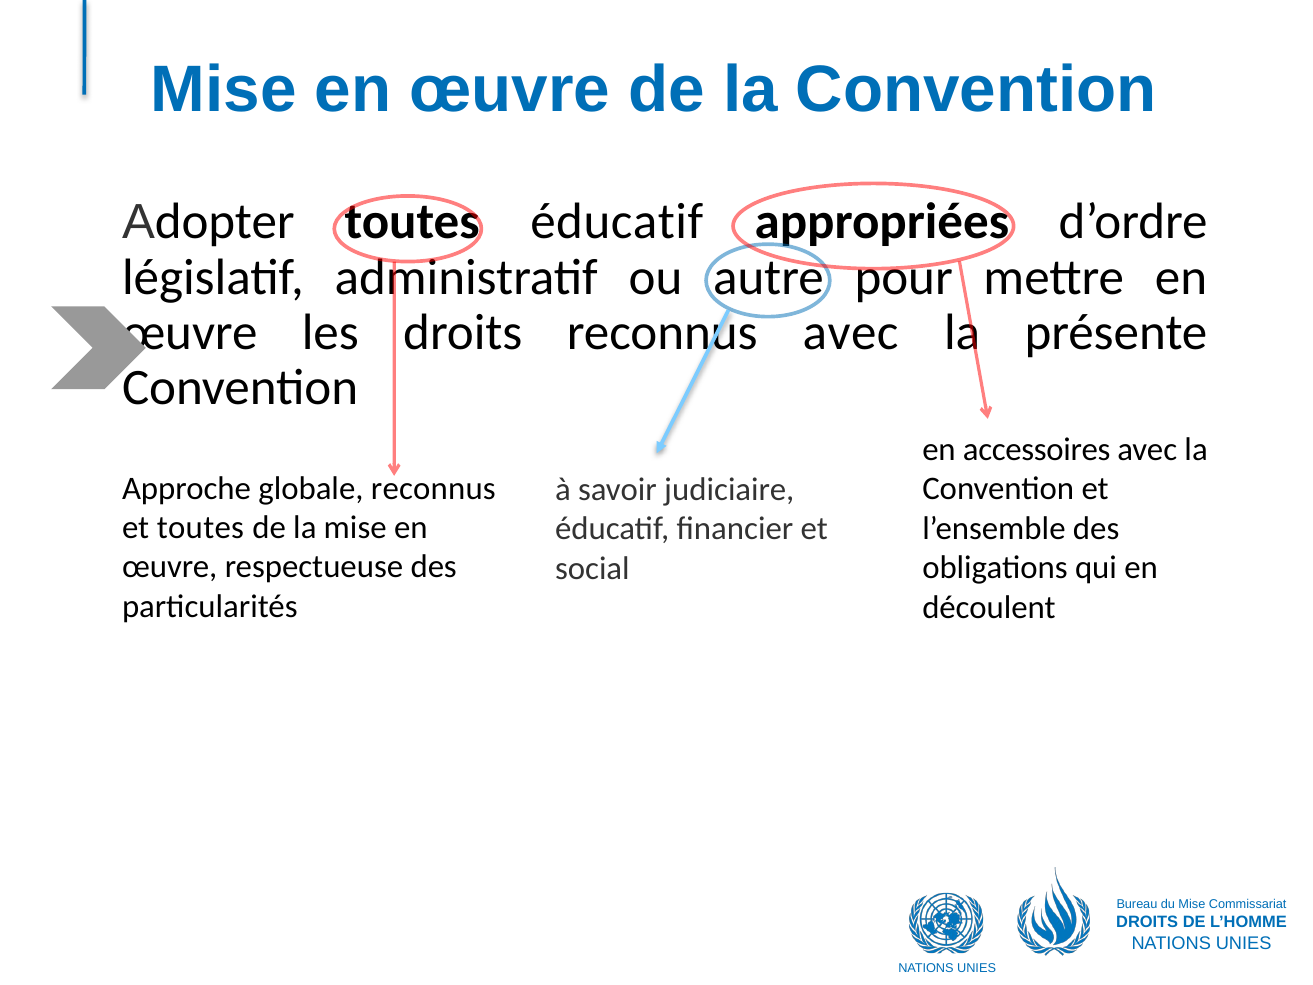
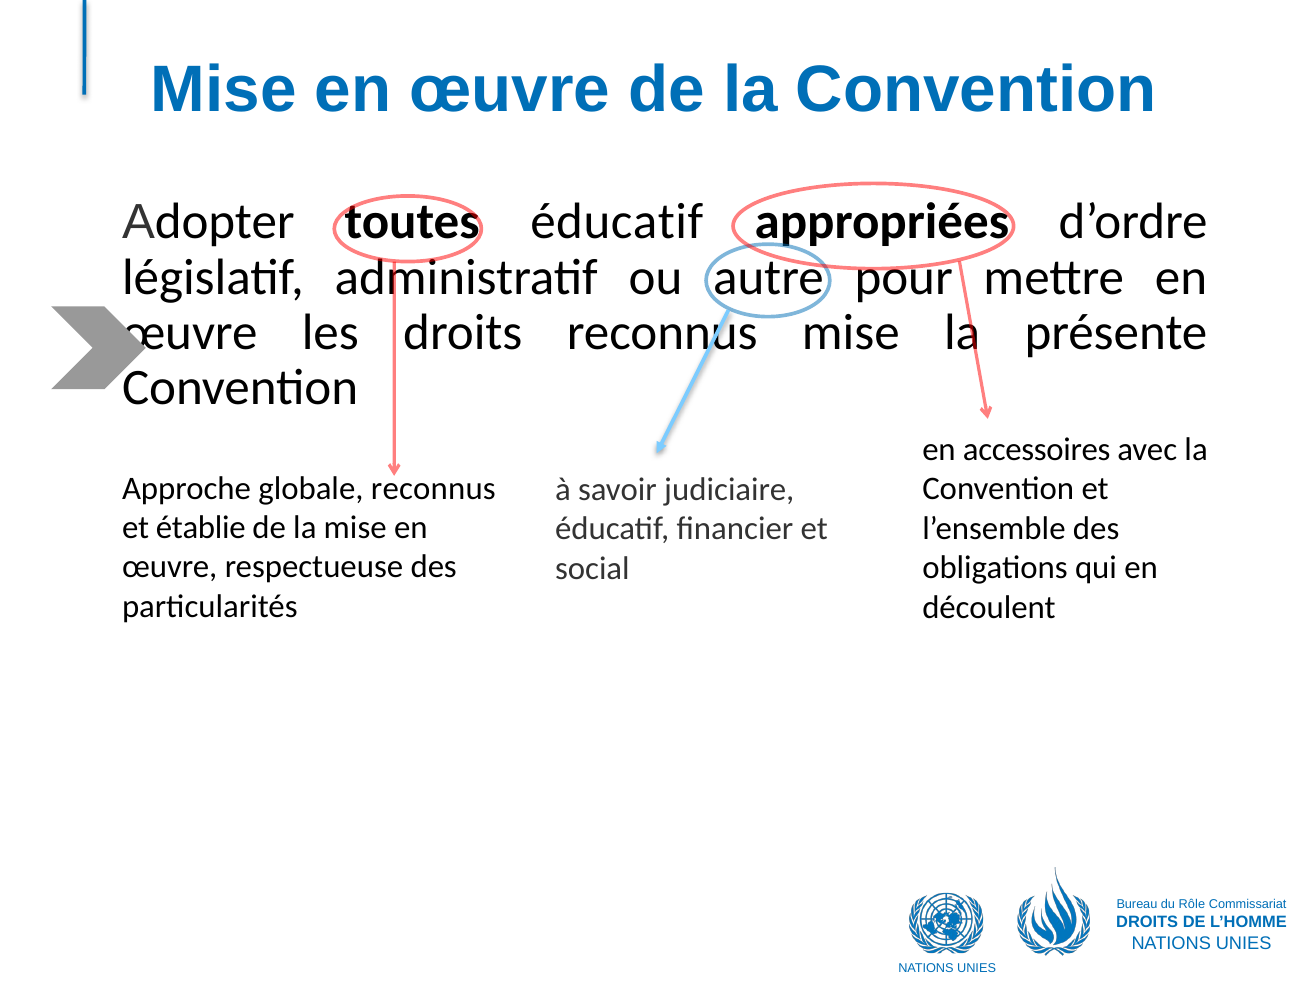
avec at (851, 332): avec -> mise
et toutes: toutes -> établie
du Mise: Mise -> Rôle
